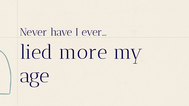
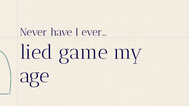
more: more -> game
